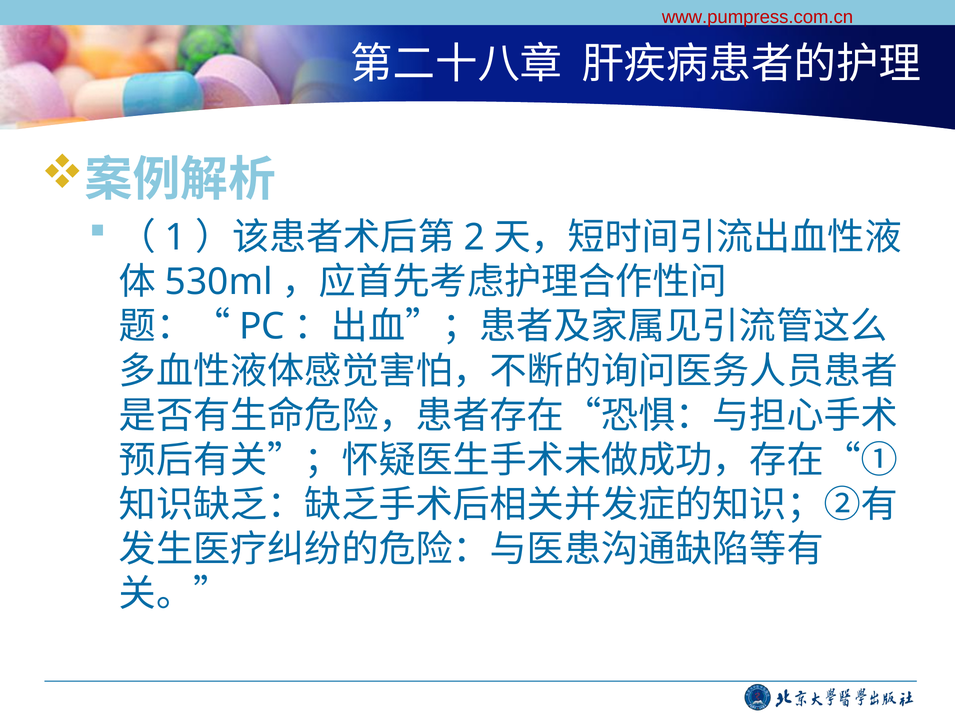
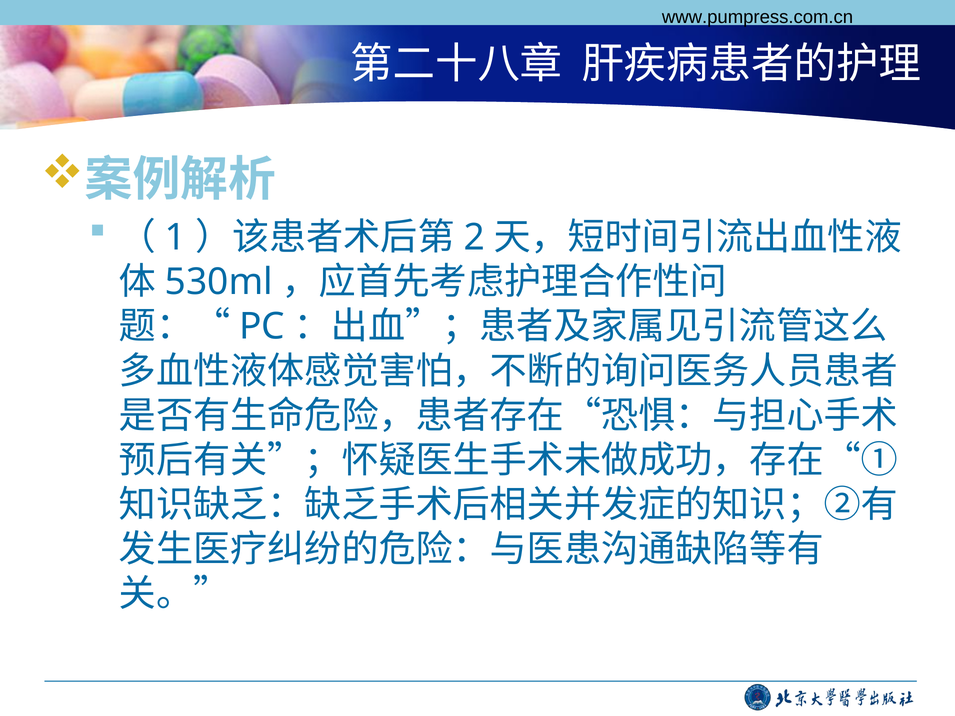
www.pumpress.com.cn colour: red -> black
